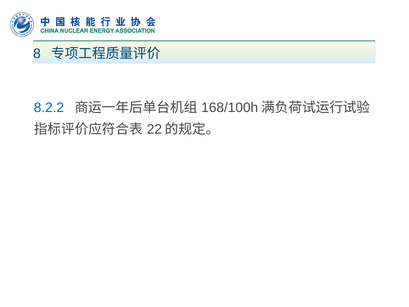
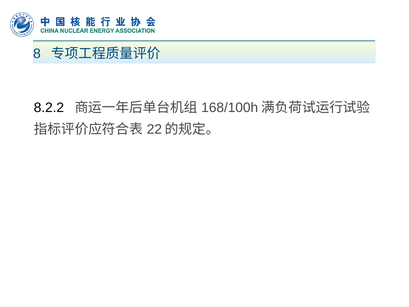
8.2.2 colour: blue -> black
